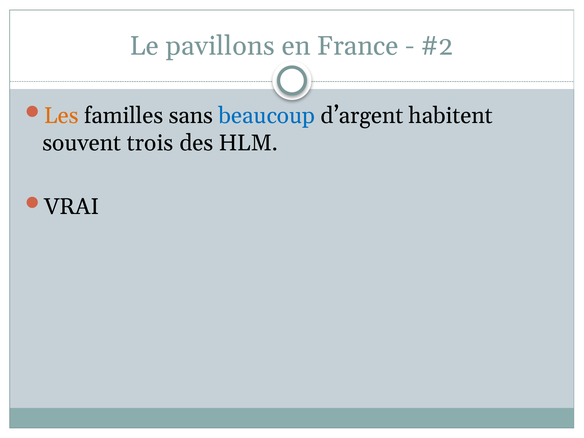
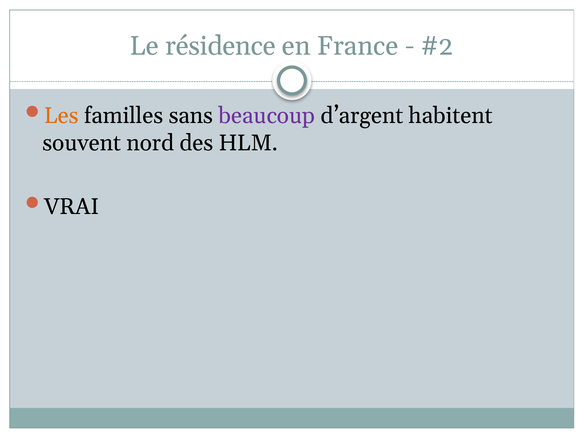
pavillons: pavillons -> résidence
beaucoup colour: blue -> purple
trois: trois -> nord
